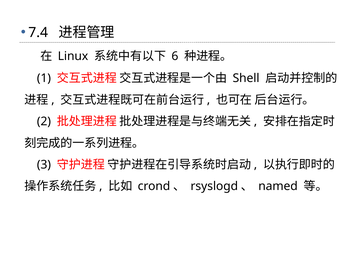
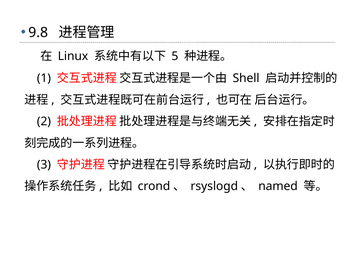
7.4: 7.4 -> 9.8
6: 6 -> 5
